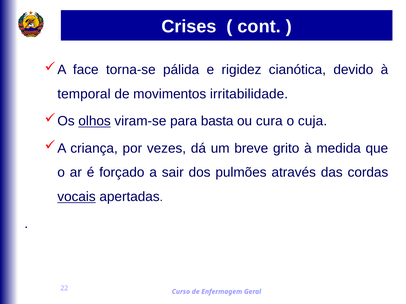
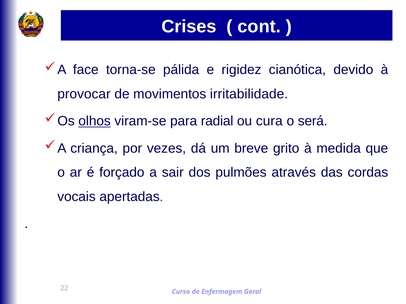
temporal: temporal -> provocar
basta: basta -> radial
cuja: cuja -> será
vocais underline: present -> none
